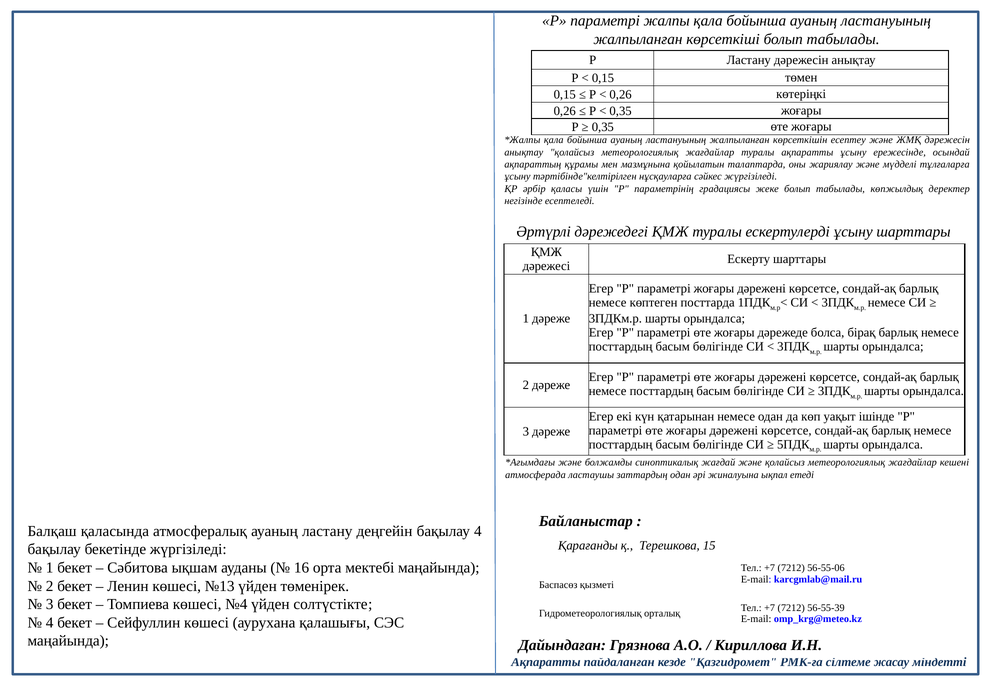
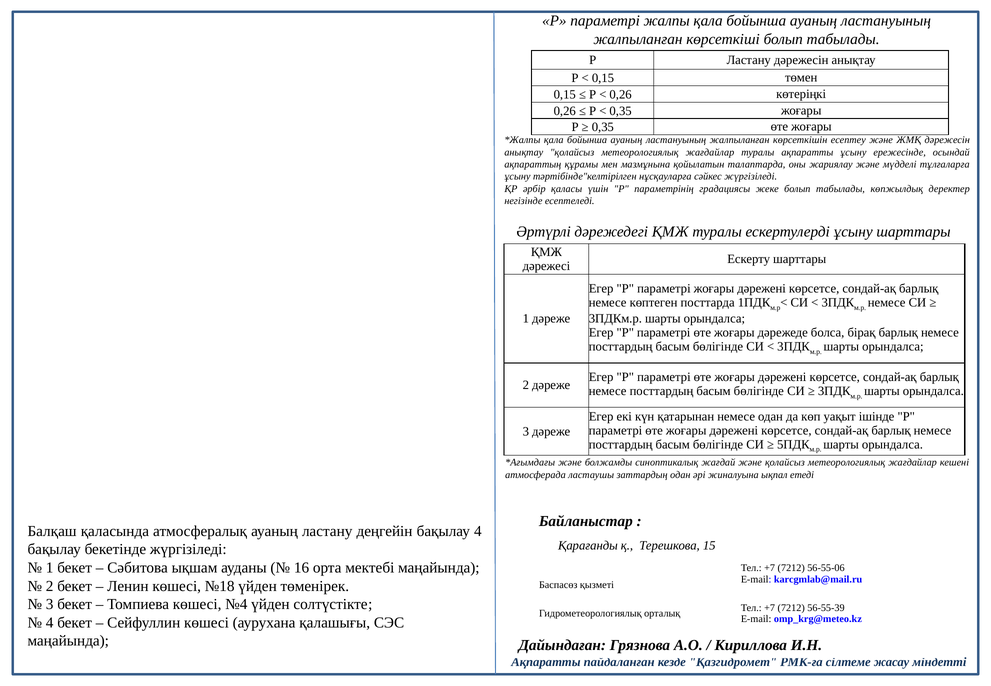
№13: №13 -> №18
